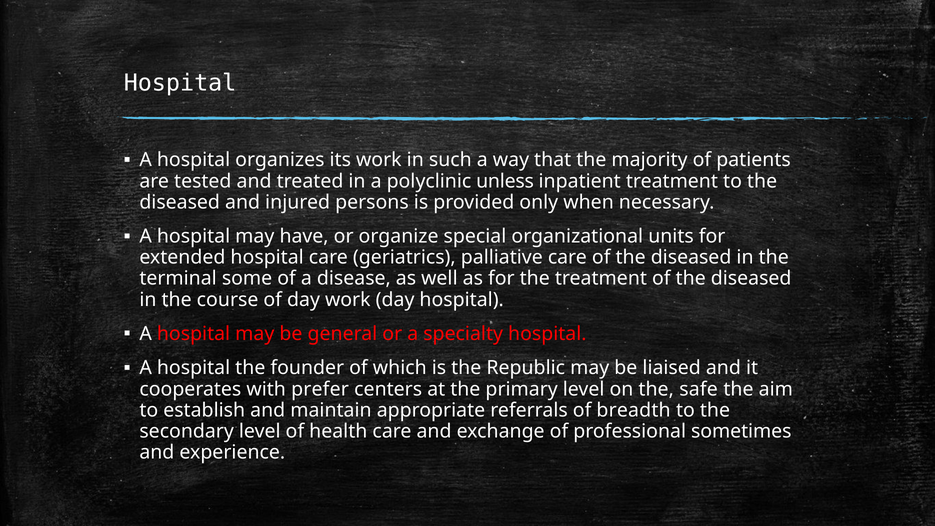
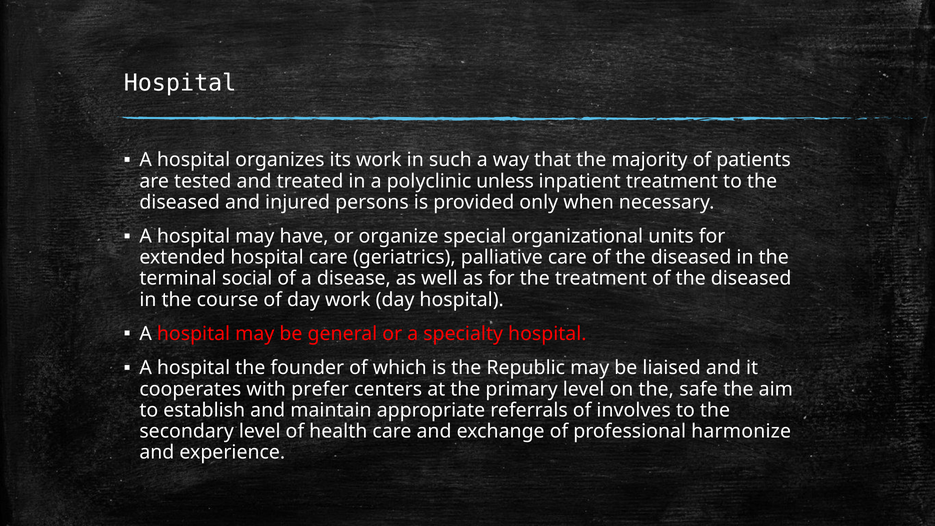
some: some -> social
breadth: breadth -> involves
sometimes: sometimes -> harmonize
